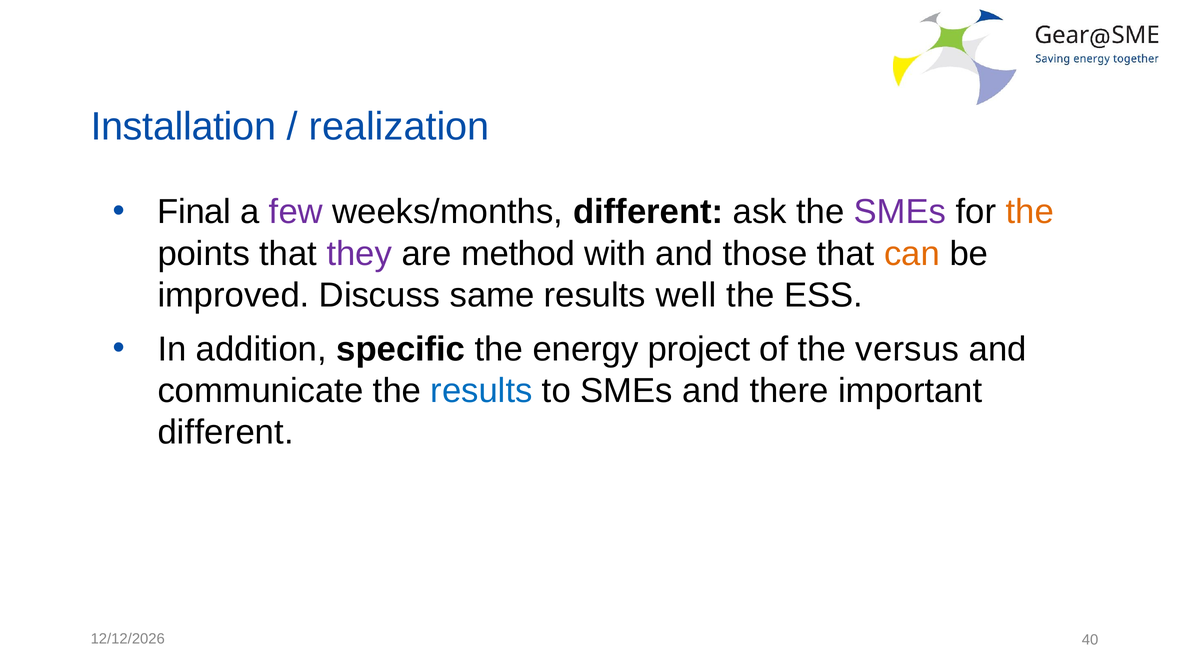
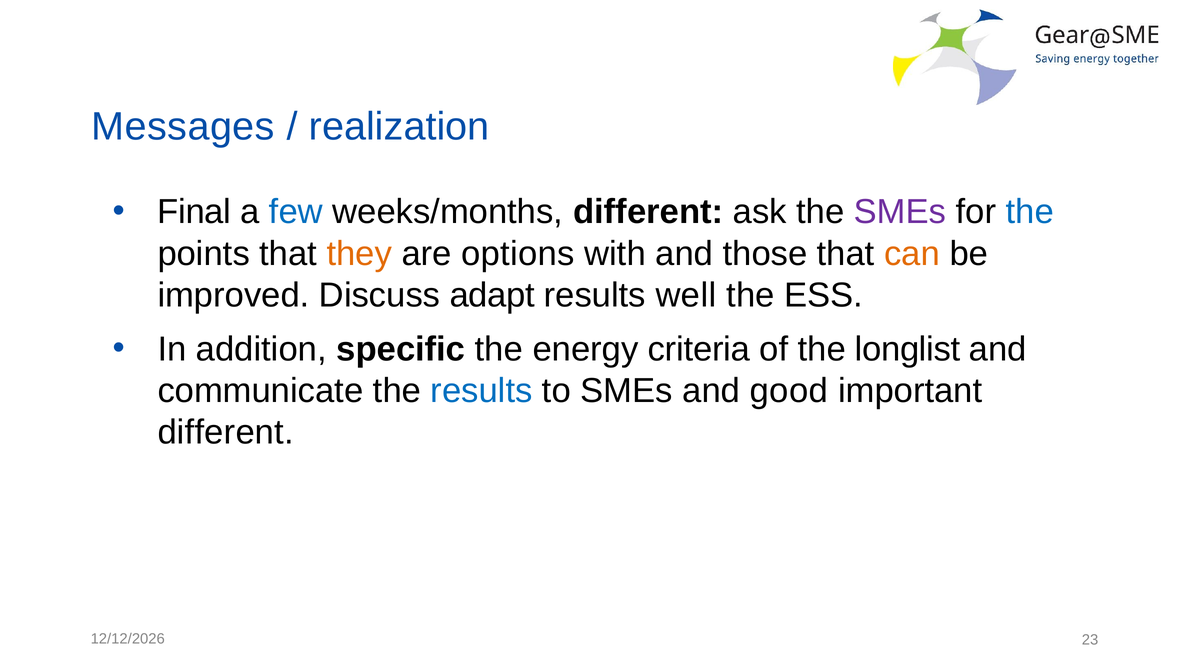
Installation: Installation -> Messages
few colour: purple -> blue
the at (1030, 212) colour: orange -> blue
they colour: purple -> orange
method: method -> options
same: same -> adapt
project: project -> criteria
versus: versus -> longlist
there: there -> good
40: 40 -> 23
